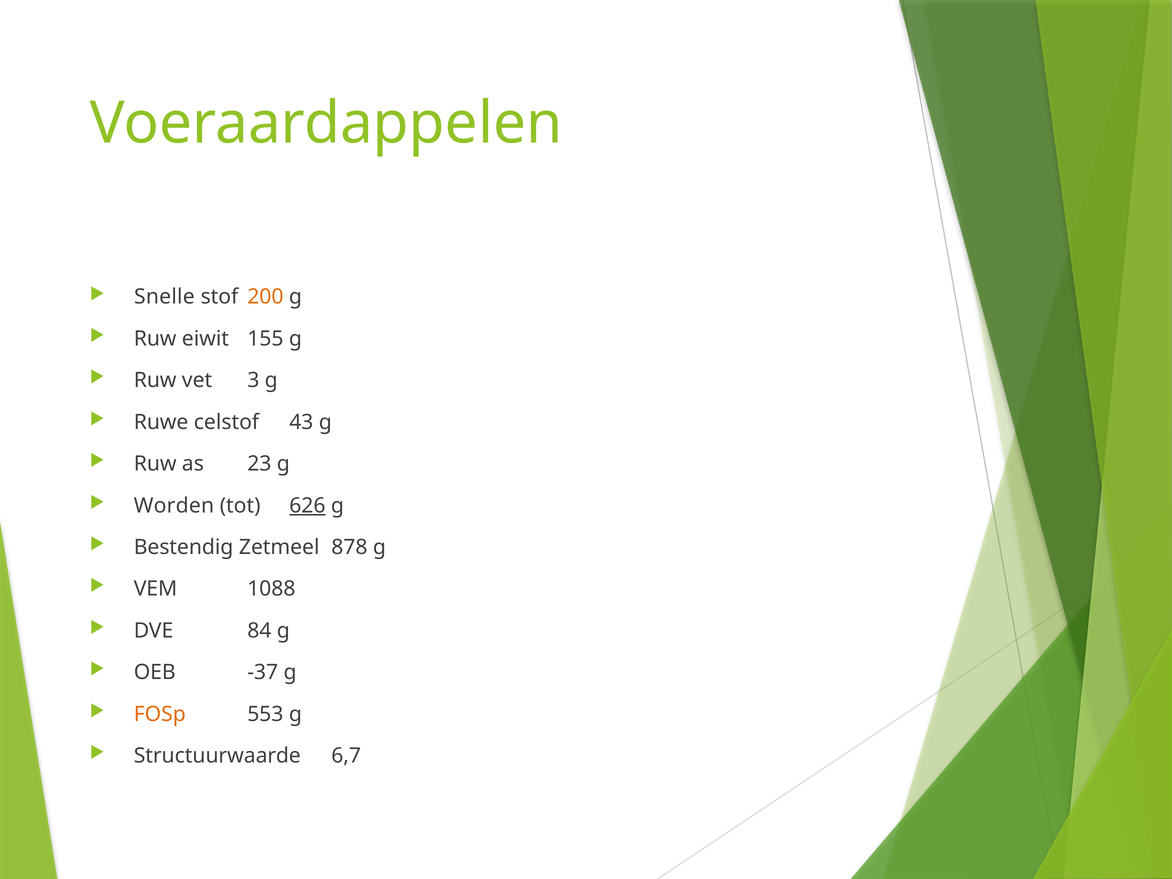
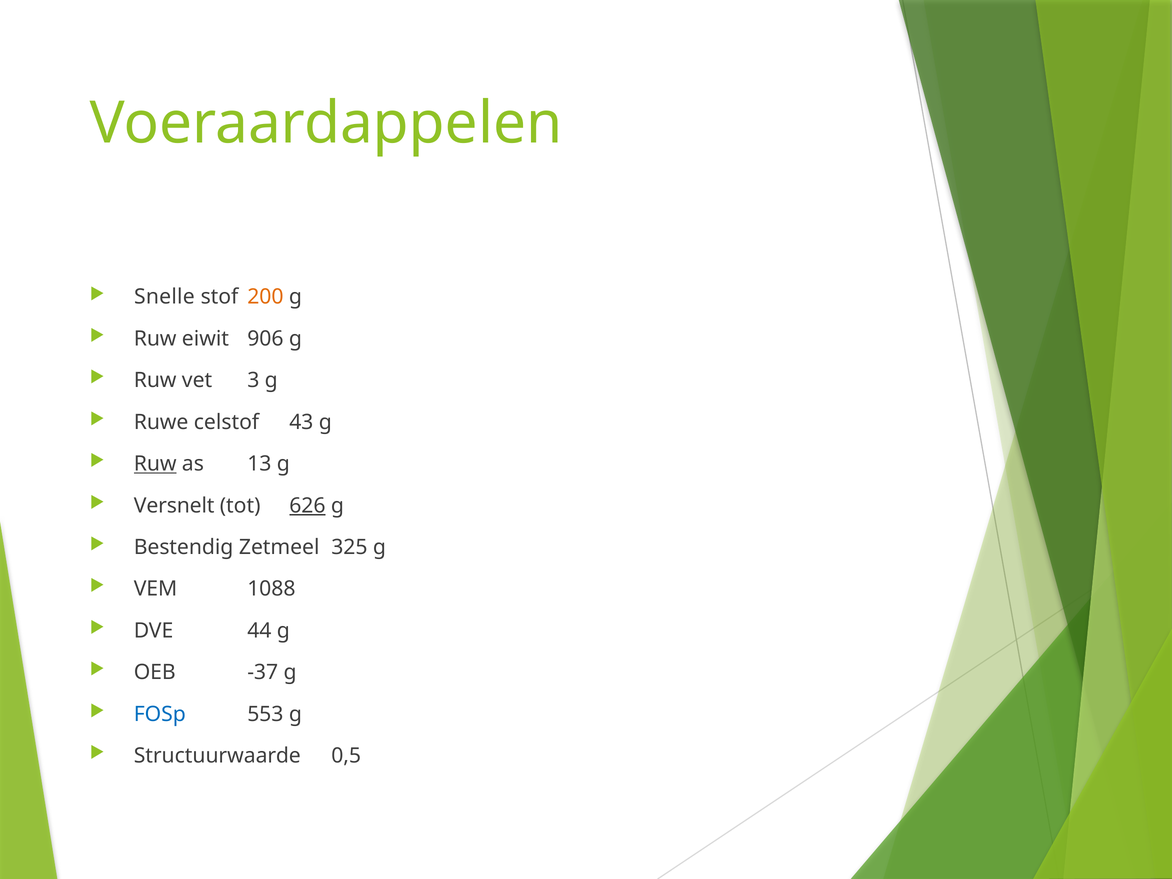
155: 155 -> 906
Ruw at (155, 464) underline: none -> present
23: 23 -> 13
Worden: Worden -> Versnelt
878: 878 -> 325
84: 84 -> 44
FOSp colour: orange -> blue
6,7: 6,7 -> 0,5
